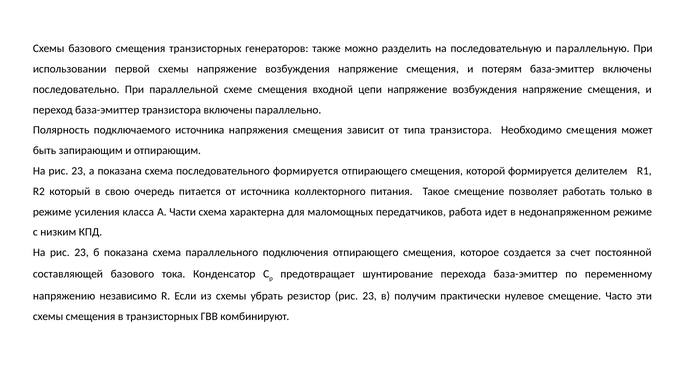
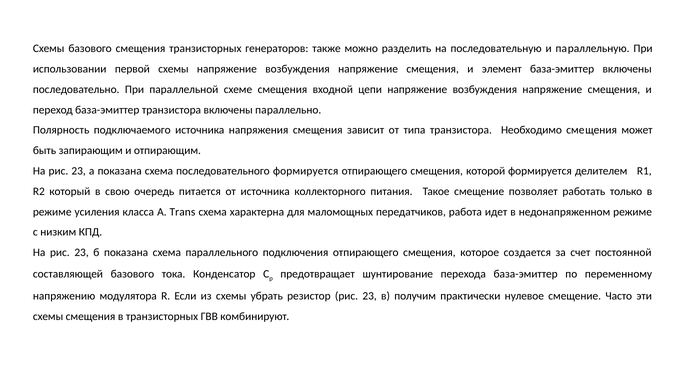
потерям: потерям -> элемент
Части: Части -> Trans
независимо: независимо -> модулятора
